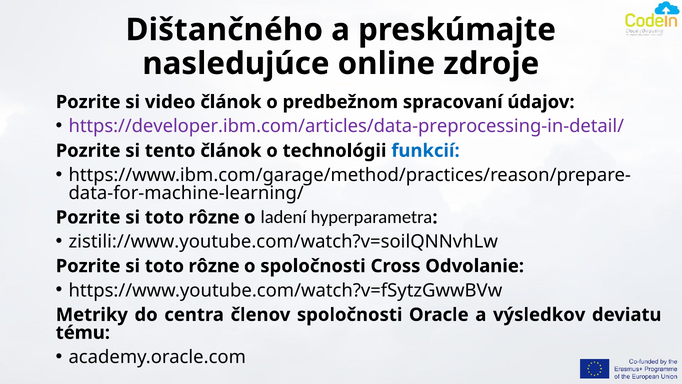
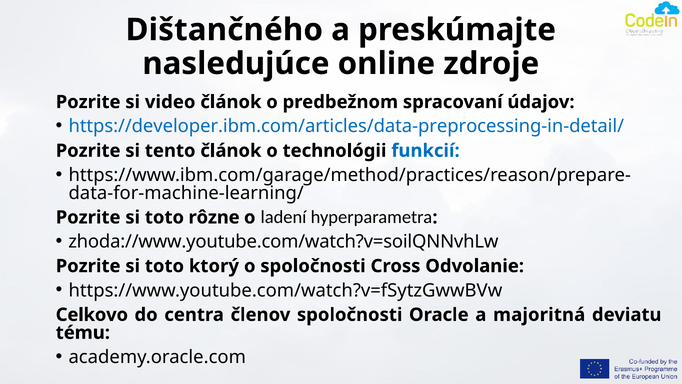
https://developer.ibm.com/articles/data-preprocessing-in-detail/ colour: purple -> blue
zistili://www.youtube.com/watch?v=soilQNNvhLw: zistili://www.youtube.com/watch?v=soilQNNvhLw -> zhoda://www.youtube.com/watch?v=soilQNNvhLw
rôzne at (214, 266): rôzne -> ktorý
Metriky: Metriky -> Celkovo
výsledkov: výsledkov -> majoritná
